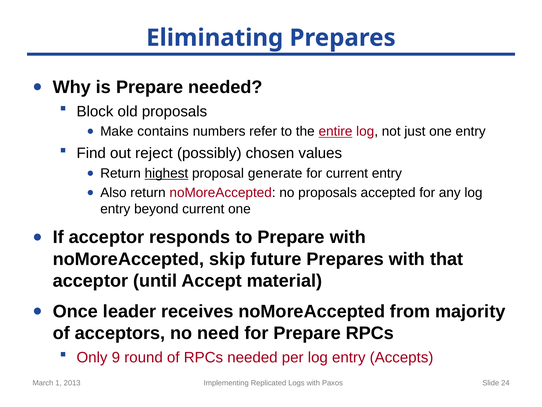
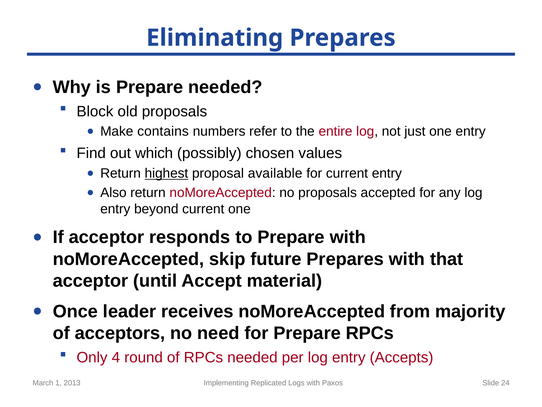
entire underline: present -> none
reject: reject -> which
generate: generate -> available
9: 9 -> 4
